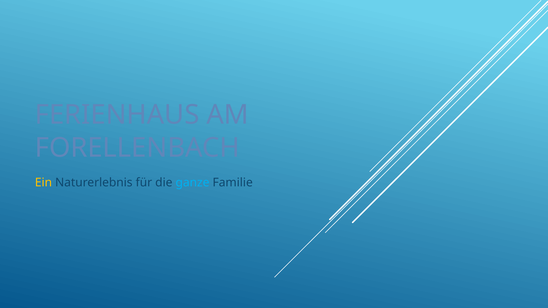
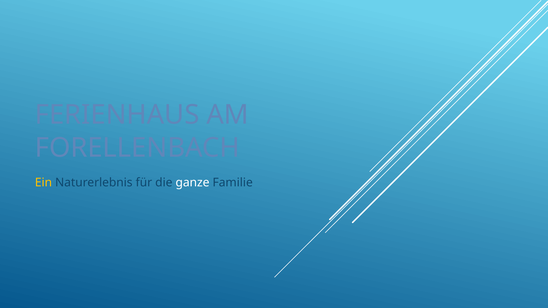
ganze colour: light blue -> white
